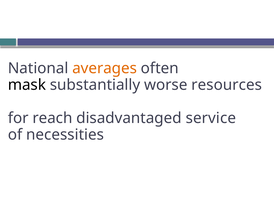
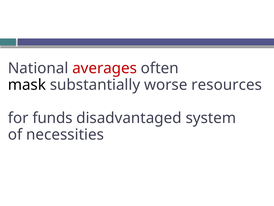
averages colour: orange -> red
reach: reach -> funds
service: service -> system
